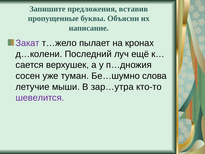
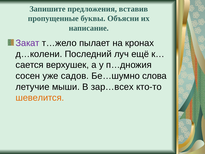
туман: туман -> садов
зар…утра: зар…утра -> зар…всех
шевелится colour: purple -> orange
